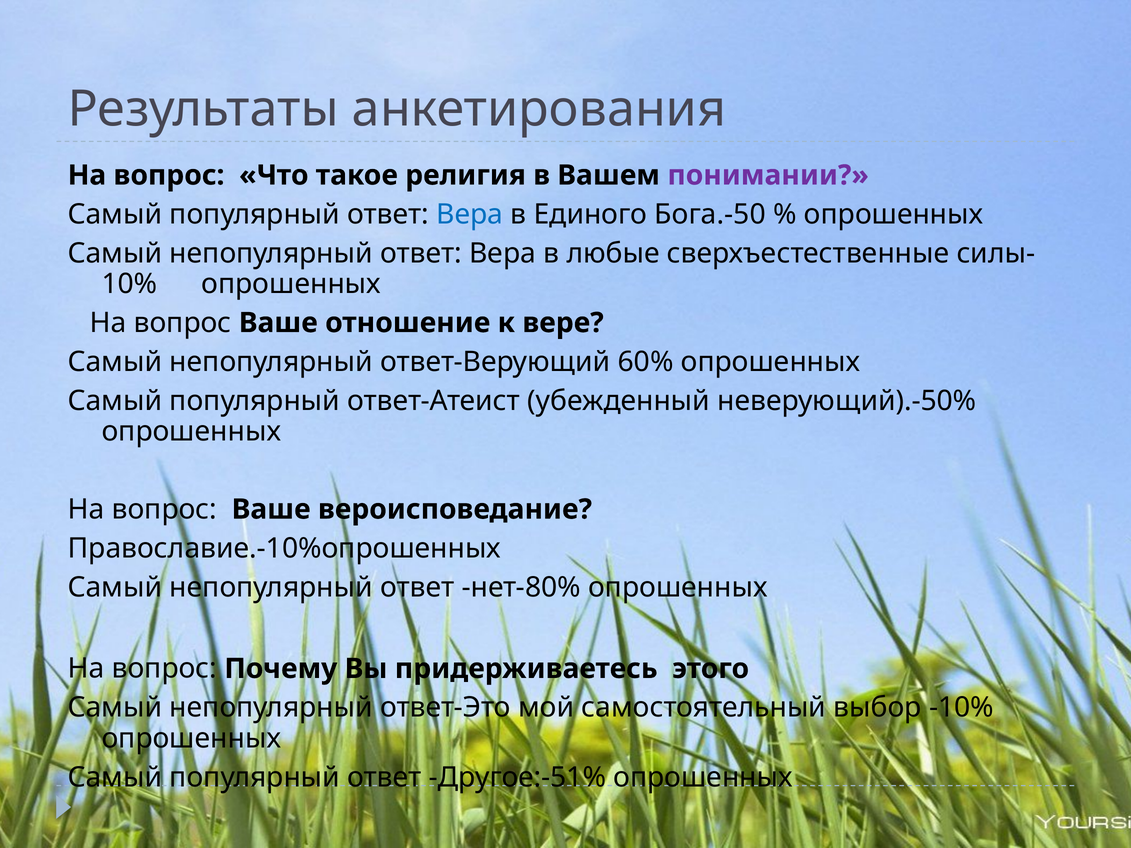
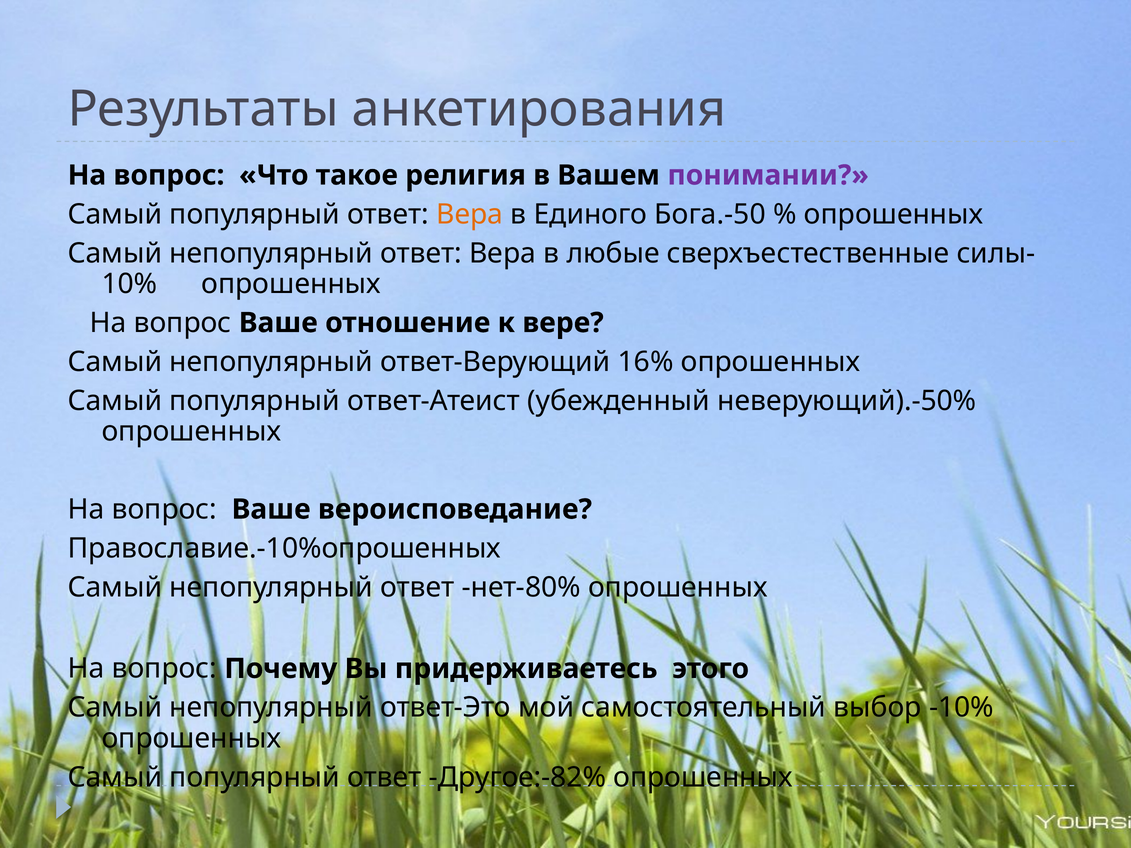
Вера at (470, 214) colour: blue -> orange
60%: 60% -> 16%
Другое:-51%: Другое:-51% -> Другое:-82%
